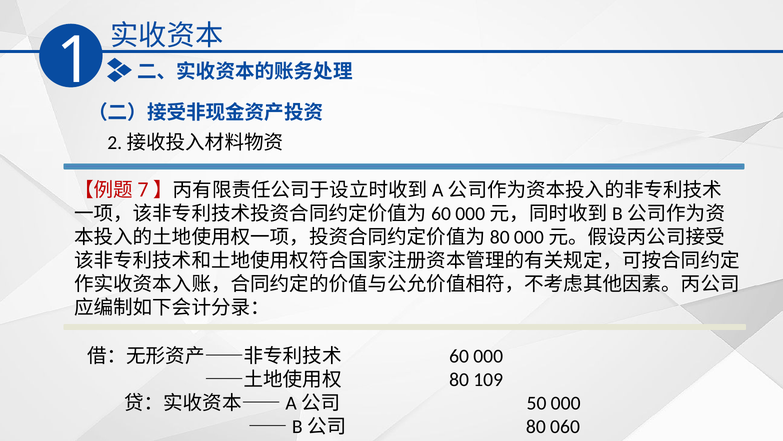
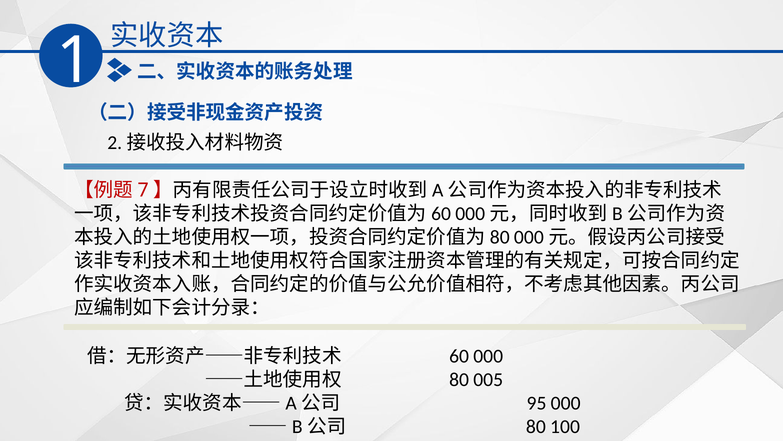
109: 109 -> 005
50: 50 -> 95
060: 060 -> 100
